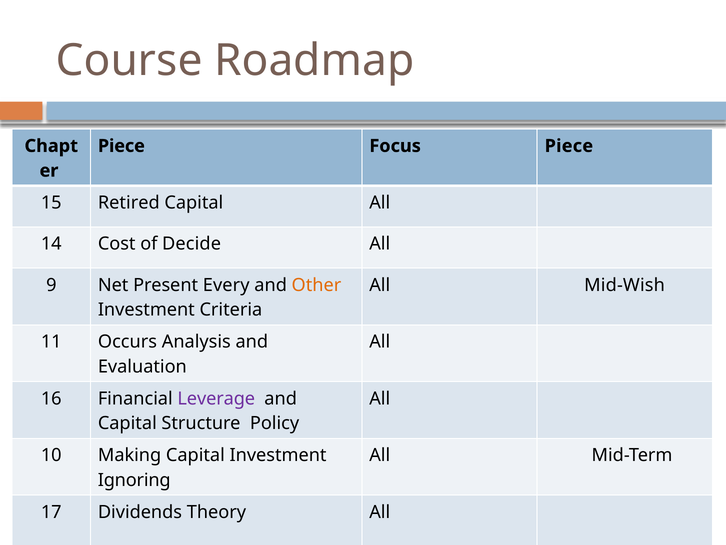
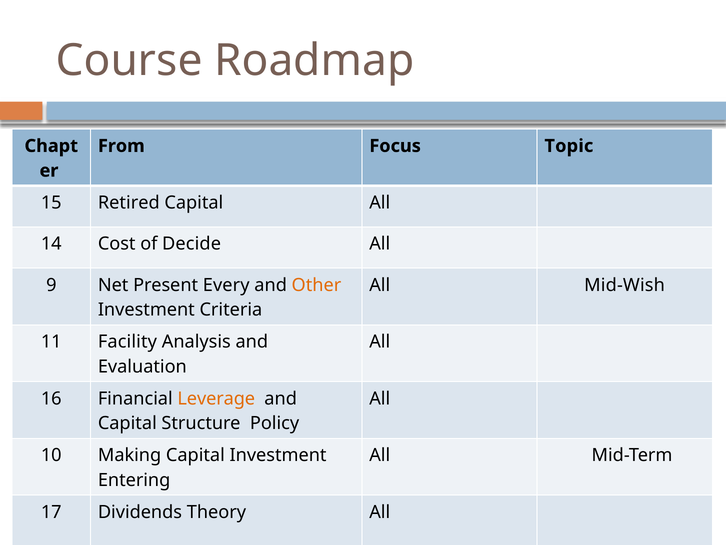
Piece at (121, 146): Piece -> From
Focus Piece: Piece -> Topic
Occurs: Occurs -> Facility
Leverage colour: purple -> orange
Ignoring: Ignoring -> Entering
